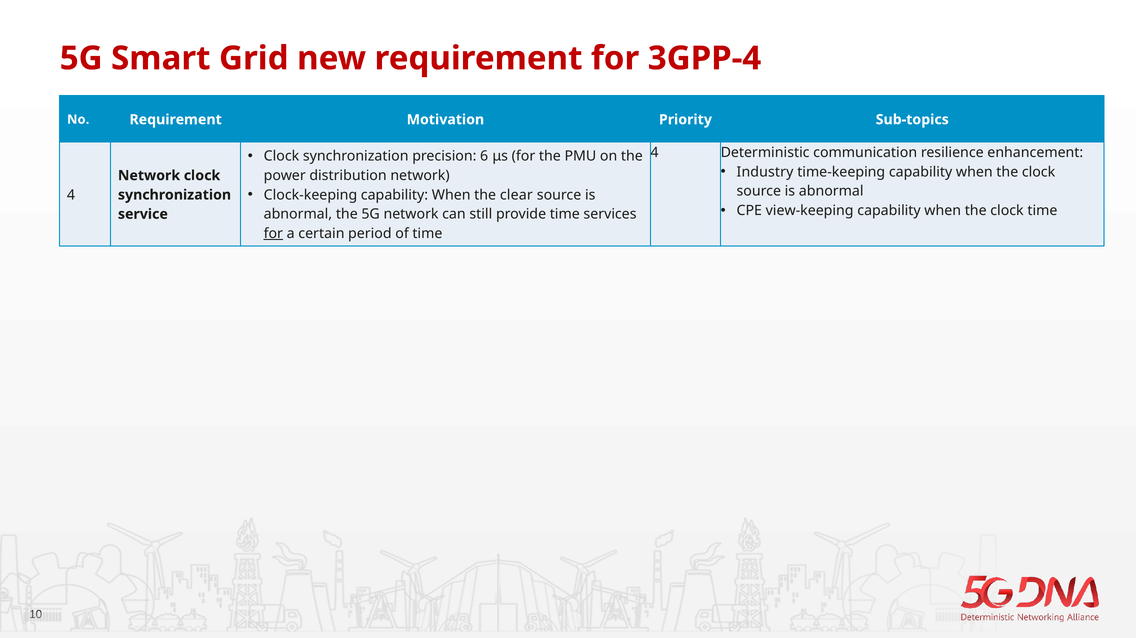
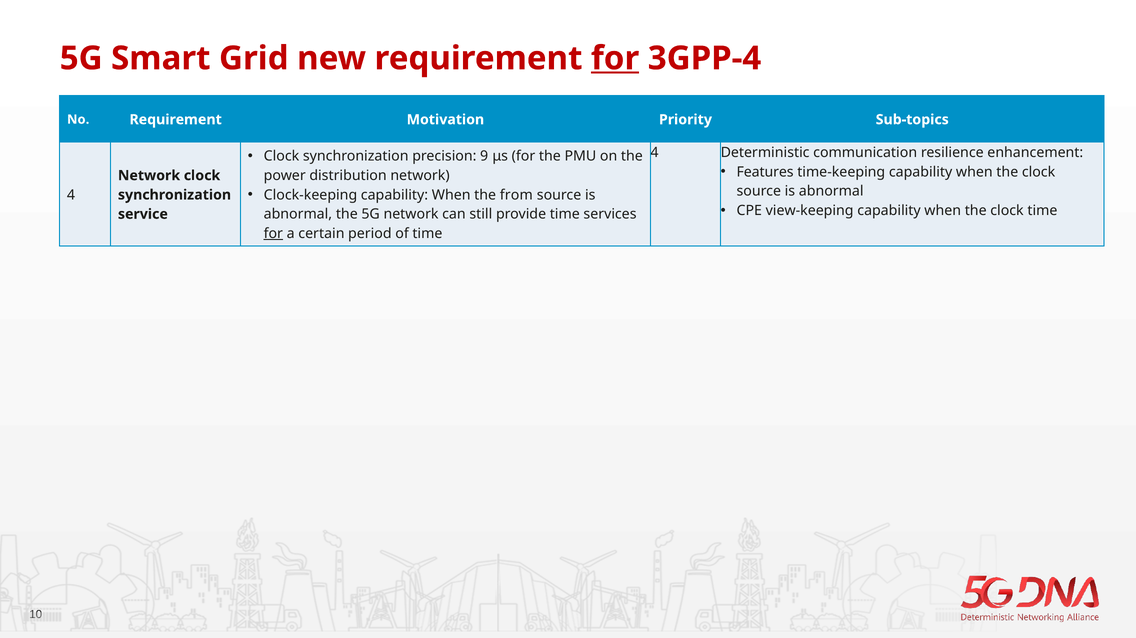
for at (615, 58) underline: none -> present
6: 6 -> 9
Industry: Industry -> Features
clear: clear -> from
